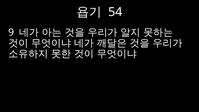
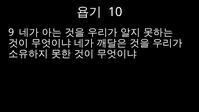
54: 54 -> 10
